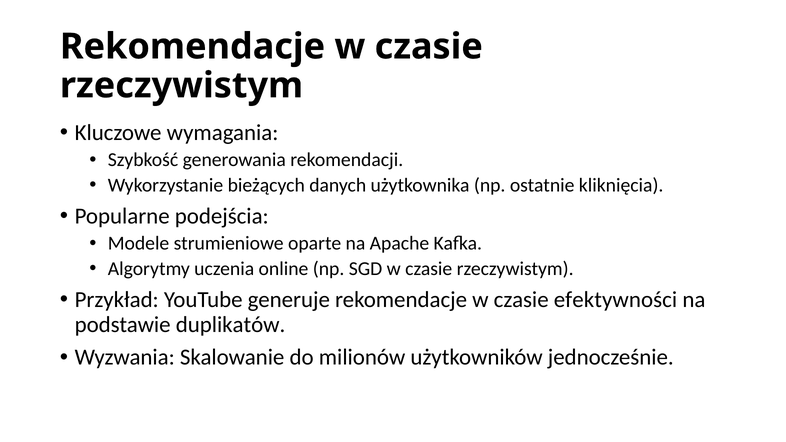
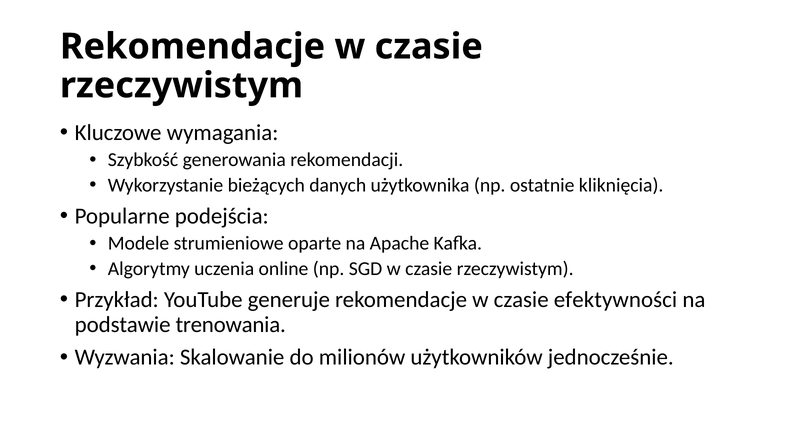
duplikatów: duplikatów -> trenowania
